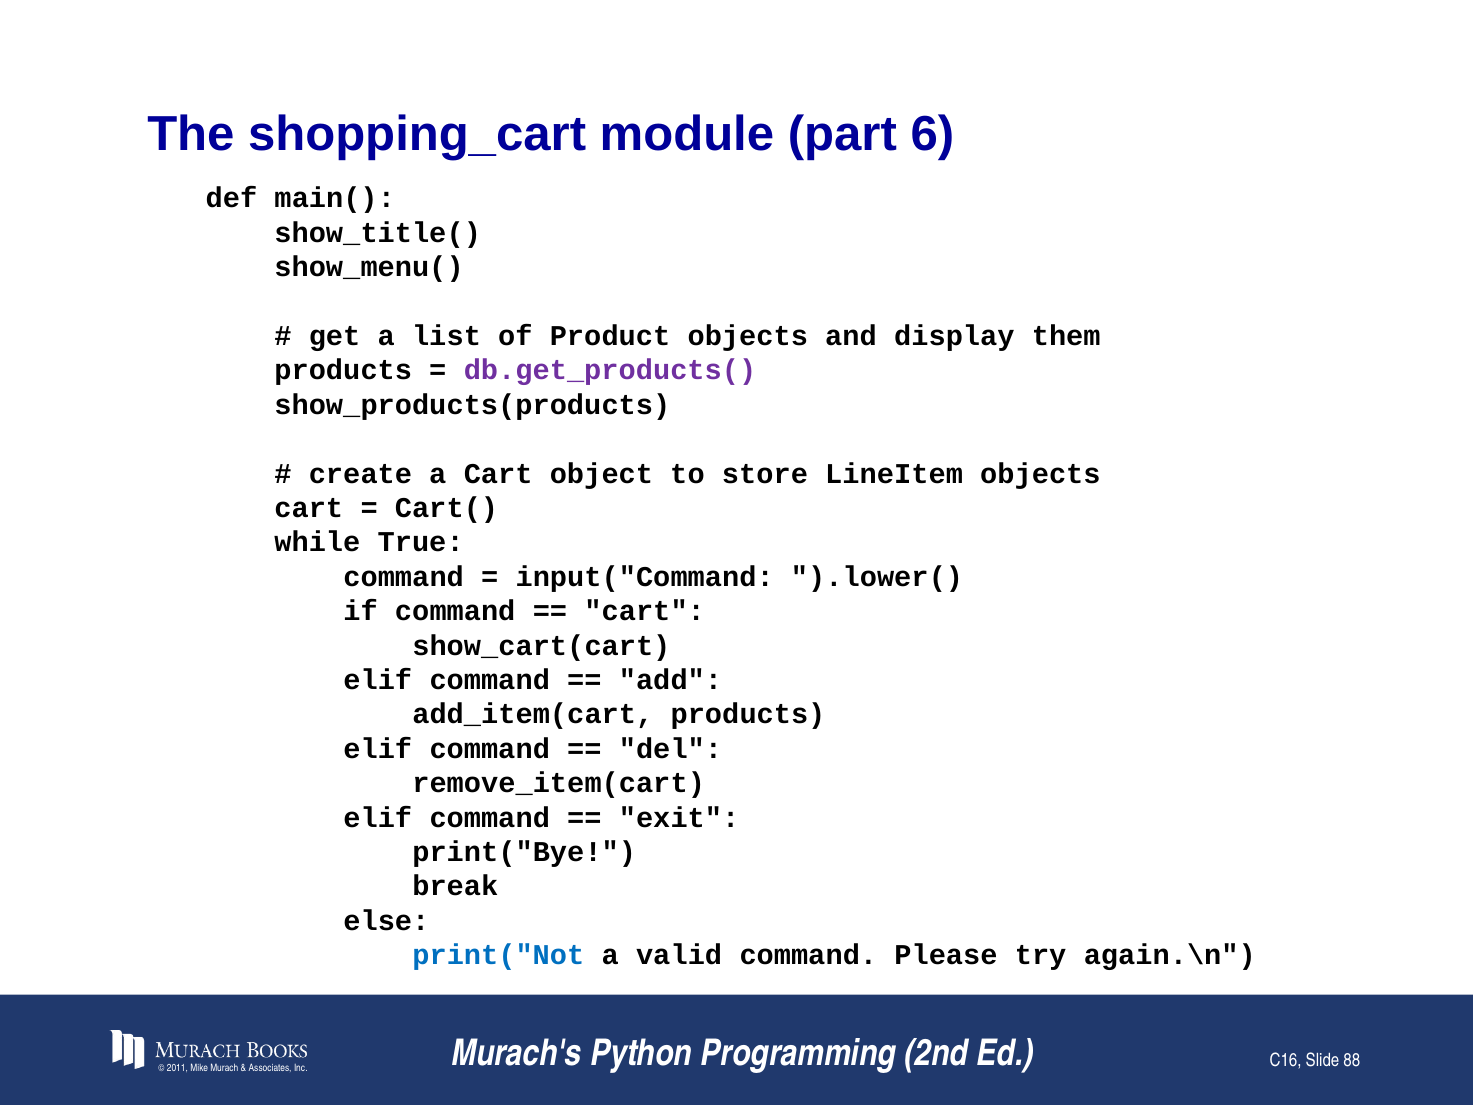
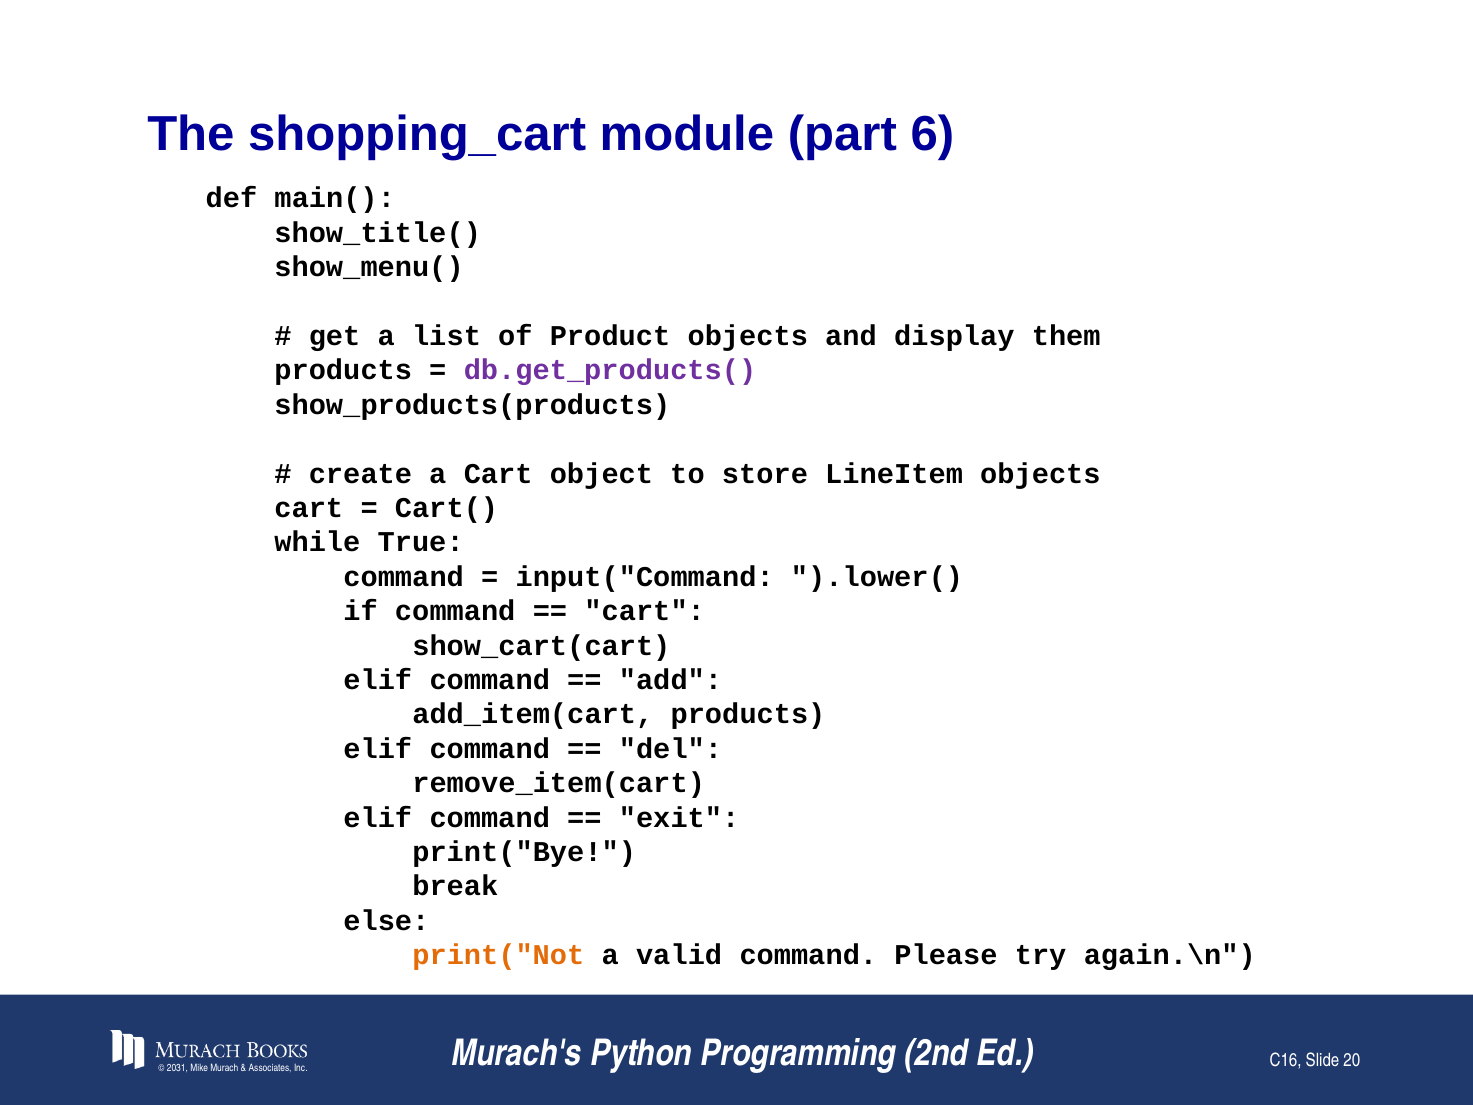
print("Not colour: blue -> orange
2011: 2011 -> 2031
88: 88 -> 20
